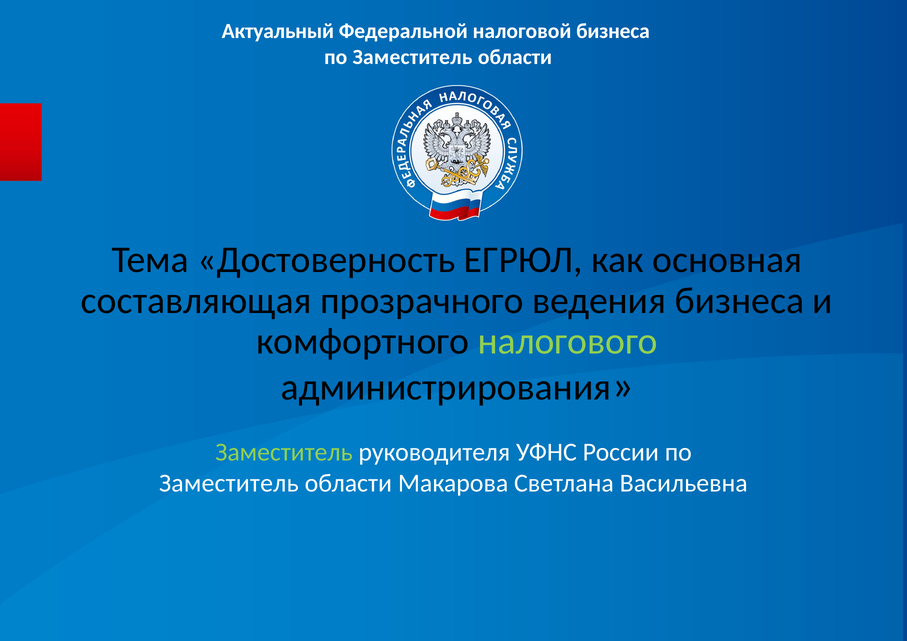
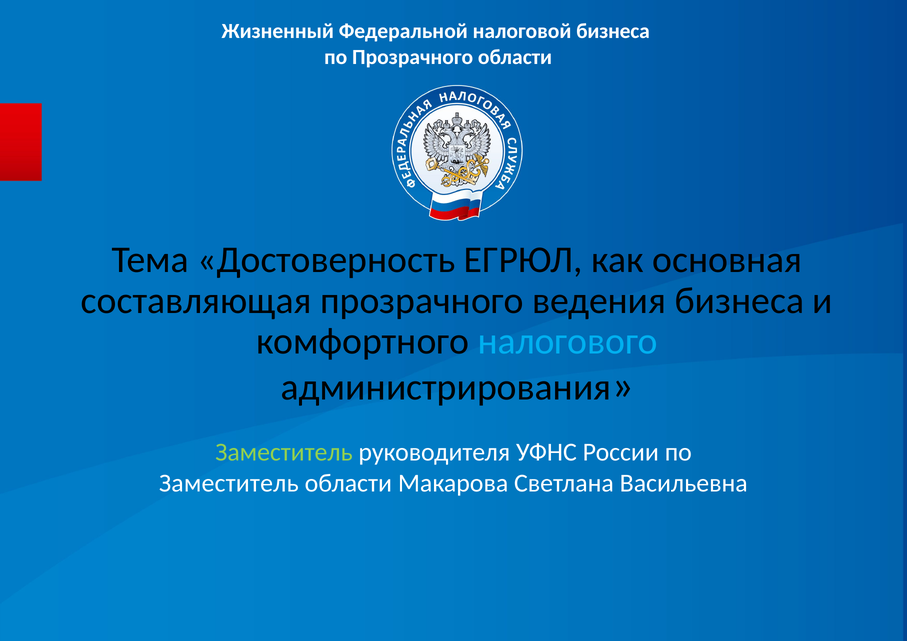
Актуальный: Актуальный -> Жизненный
Заместитель at (412, 57): Заместитель -> Прозрачного
налогового colour: light green -> light blue
